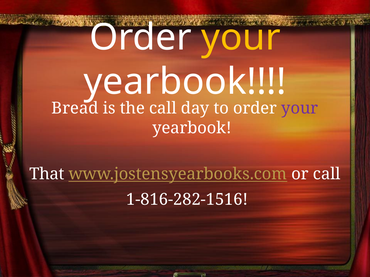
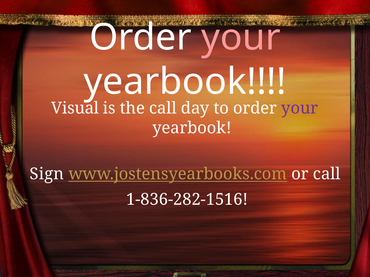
your at (241, 37) colour: yellow -> pink
Bread: Bread -> Visual
That: That -> Sign
1-816-282-1516: 1-816-282-1516 -> 1-836-282-1516
